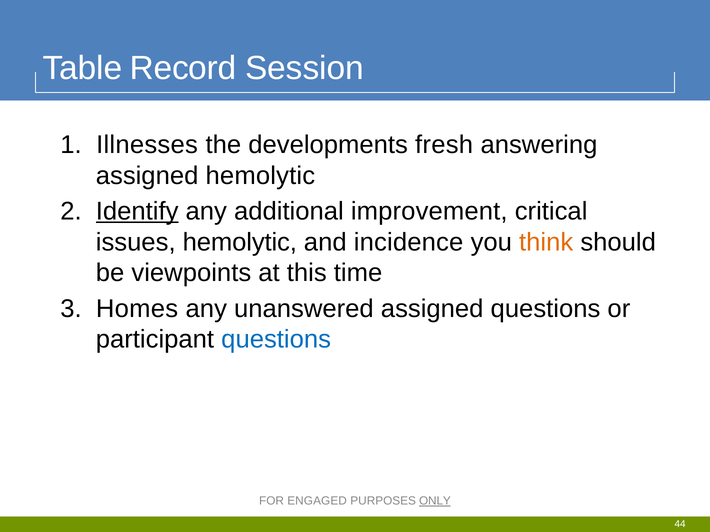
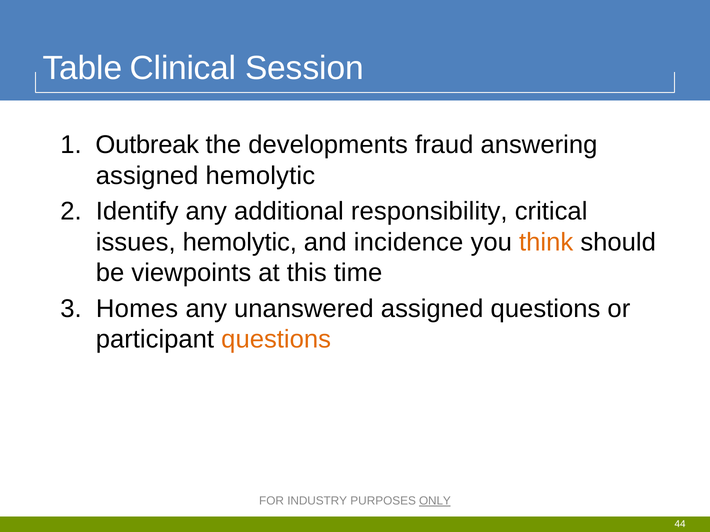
Record: Record -> Clinical
Illnesses: Illnesses -> Outbreak
fresh: fresh -> fraud
Identify underline: present -> none
improvement: improvement -> responsibility
questions at (276, 340) colour: blue -> orange
ENGAGED: ENGAGED -> INDUSTRY
